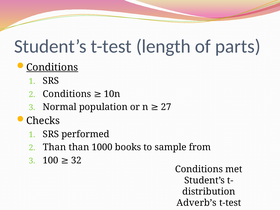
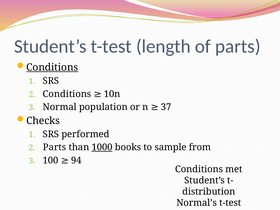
27: 27 -> 37
Than at (55, 147): Than -> Parts
1000 underline: none -> present
32: 32 -> 94
Adverb’s: Adverb’s -> Normal’s
